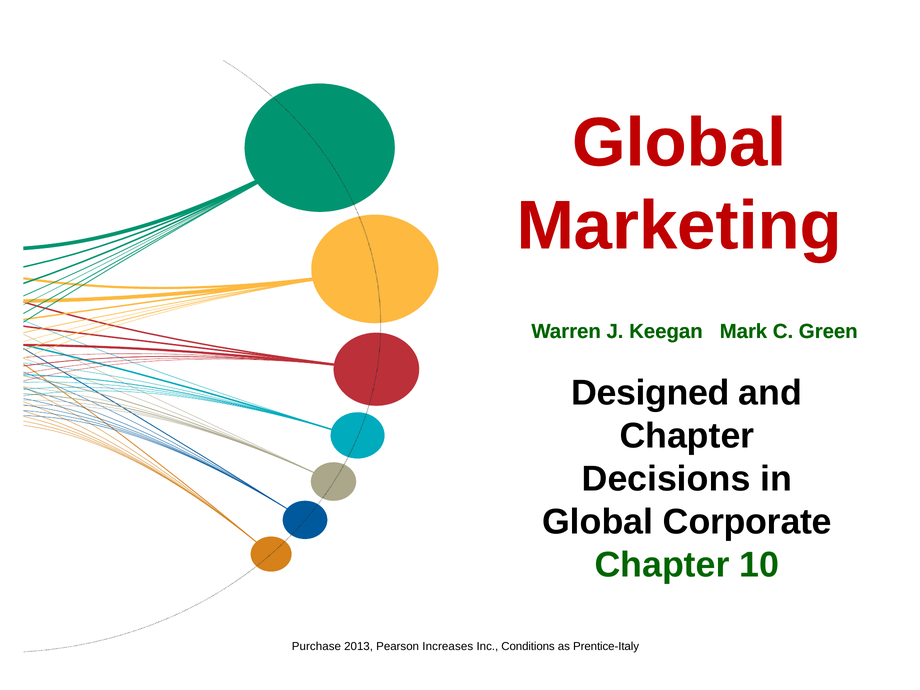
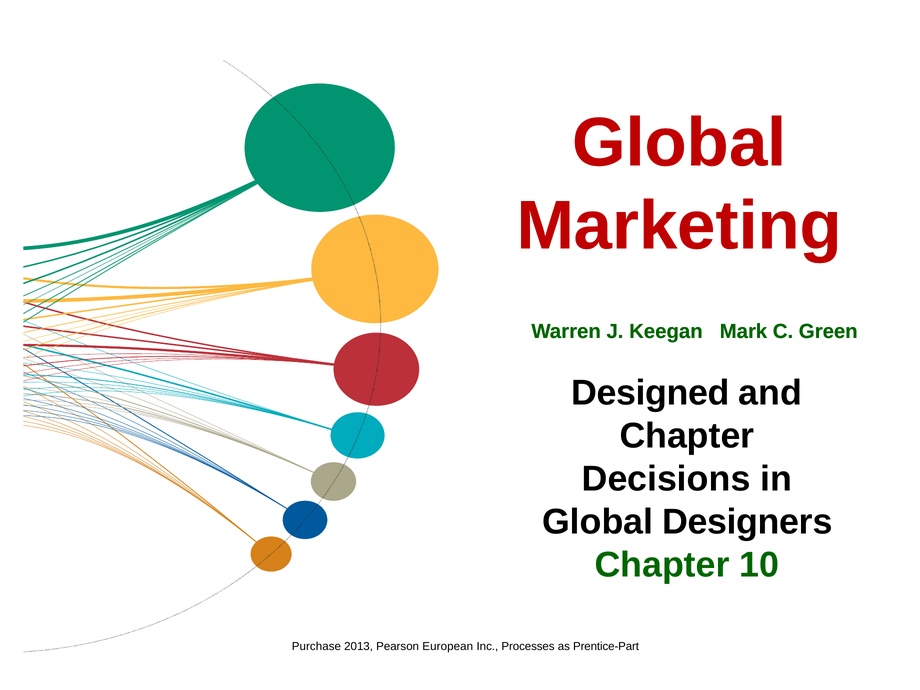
Corporate: Corporate -> Designers
Increases: Increases -> European
Conditions: Conditions -> Processes
Prentice-Italy: Prentice-Italy -> Prentice-Part
